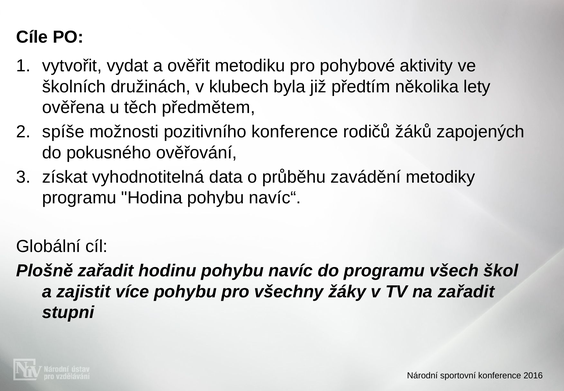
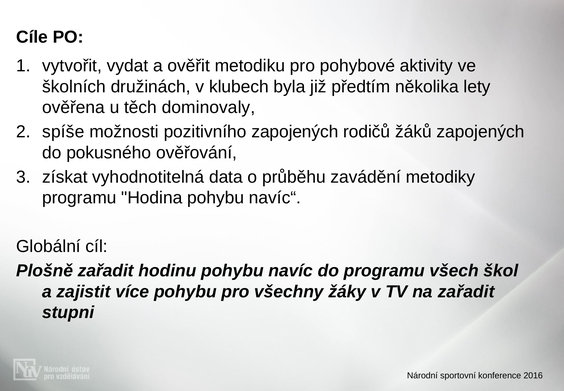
předmětem: předmětem -> dominovaly
pozitivního konference: konference -> zapojených
